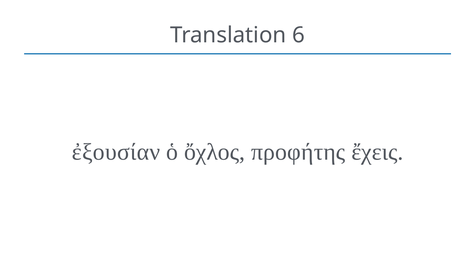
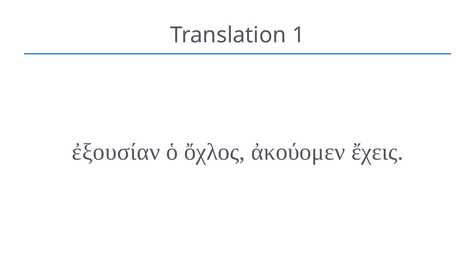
6: 6 -> 1
προφήτης: προφήτης -> ἀκούομεν
